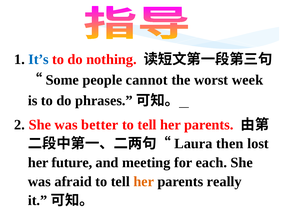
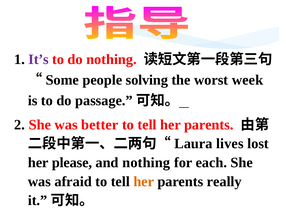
It’s colour: blue -> purple
cannot: cannot -> solving
phrases: phrases -> passage
then: then -> lives
future: future -> please
and meeting: meeting -> nothing
